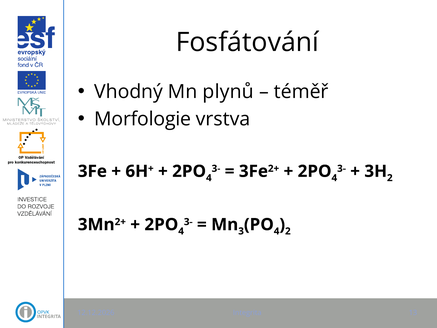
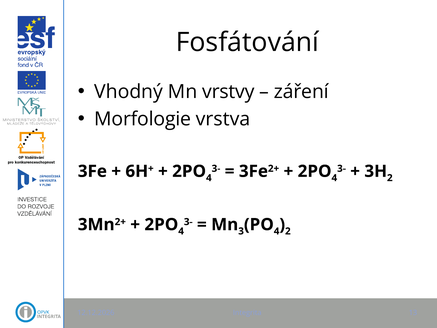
plynů: plynů -> vrstvy
téměř: téměř -> záření
